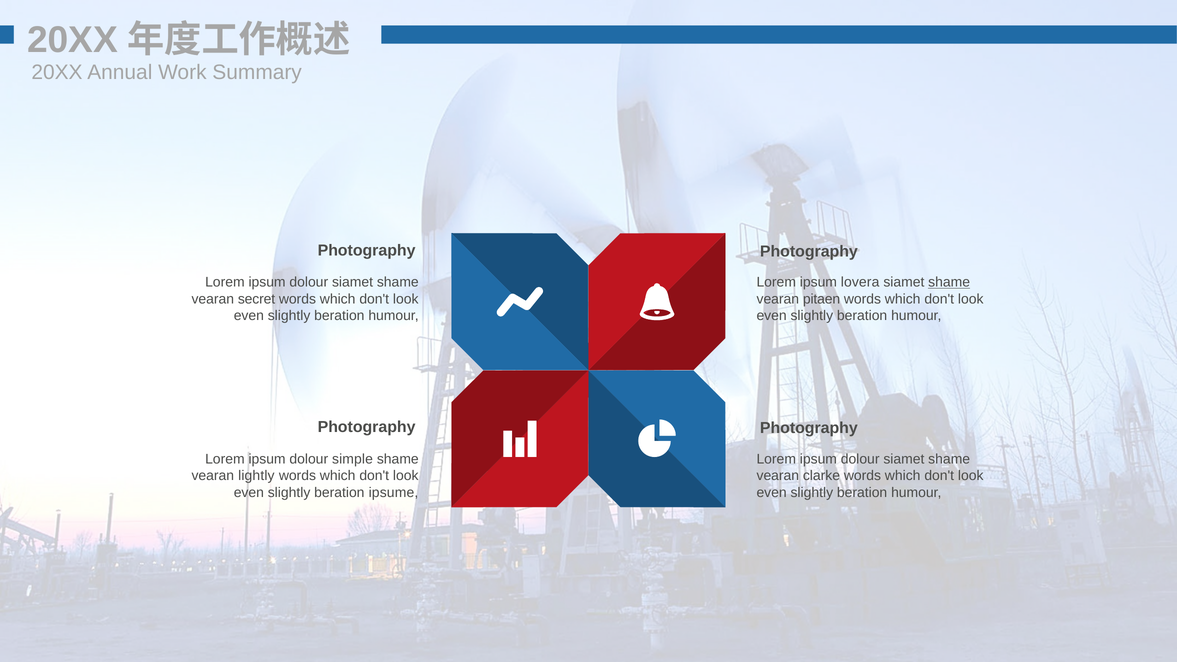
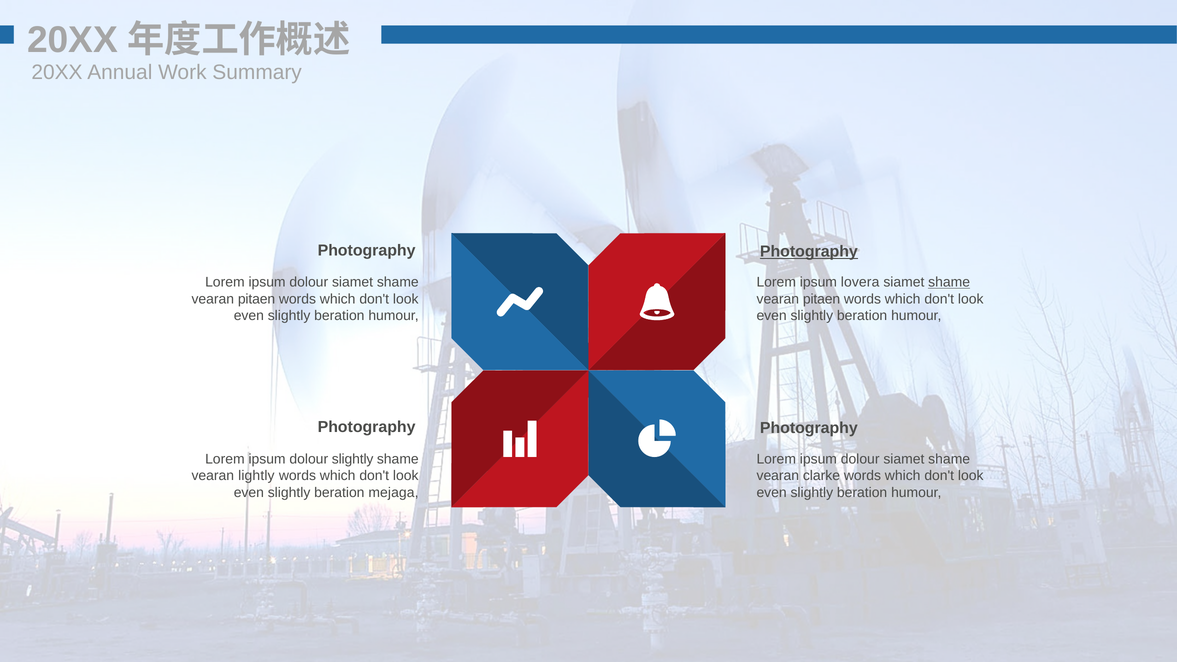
Photography at (809, 252) underline: none -> present
secret at (257, 299): secret -> pitaen
dolour simple: simple -> slightly
ipsume: ipsume -> mejaga
